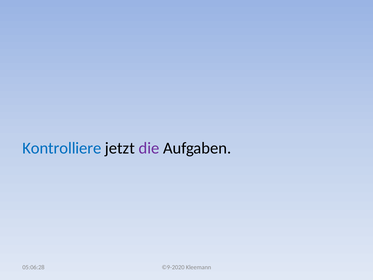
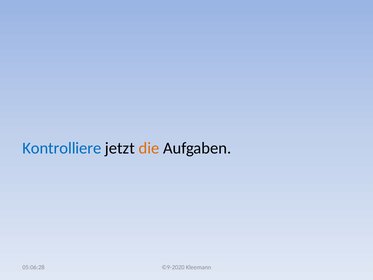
die colour: purple -> orange
